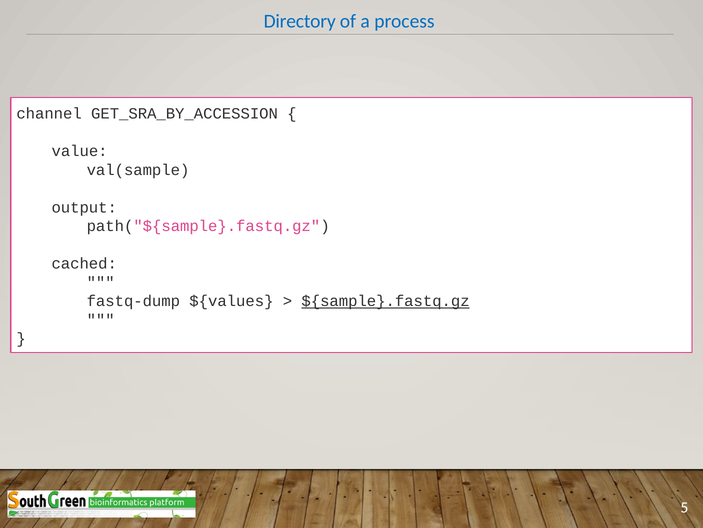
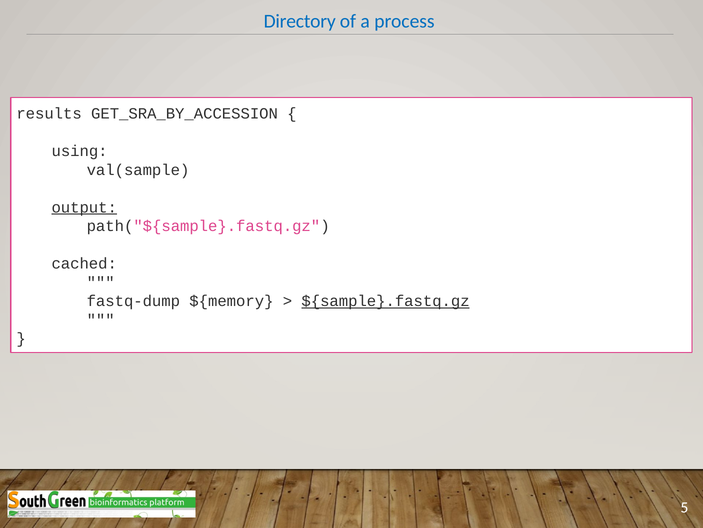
channel: channel -> results
value: value -> using
output underline: none -> present
${values: ${values -> ${memory
